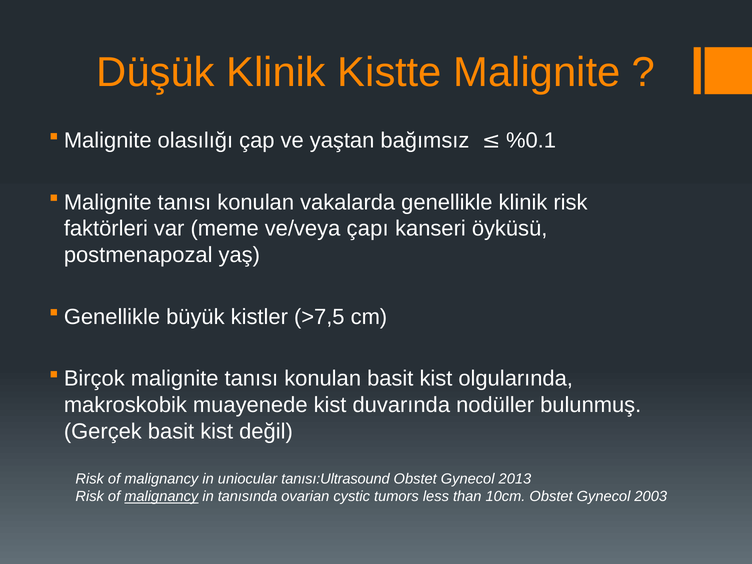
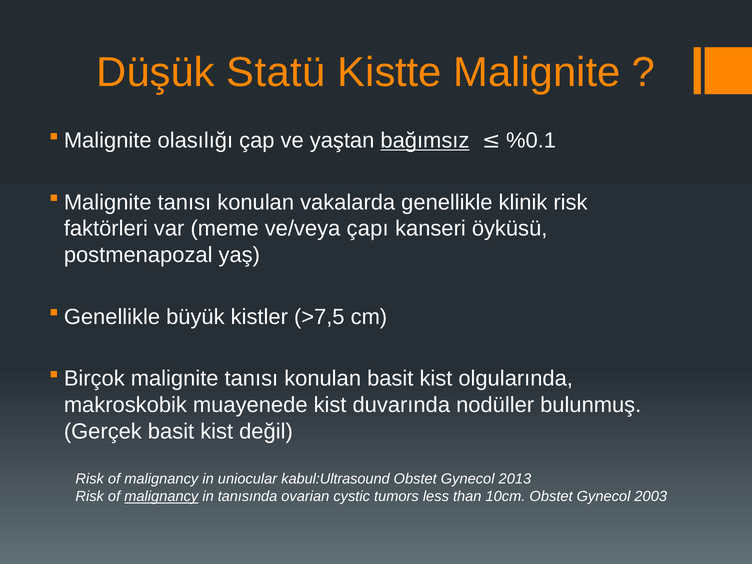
Düşük Klinik: Klinik -> Statü
bağımsız underline: none -> present
tanısı:Ultrasound: tanısı:Ultrasound -> kabul:Ultrasound
